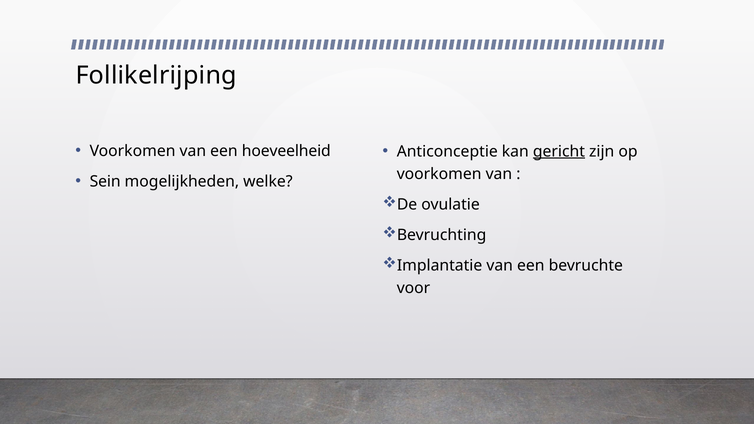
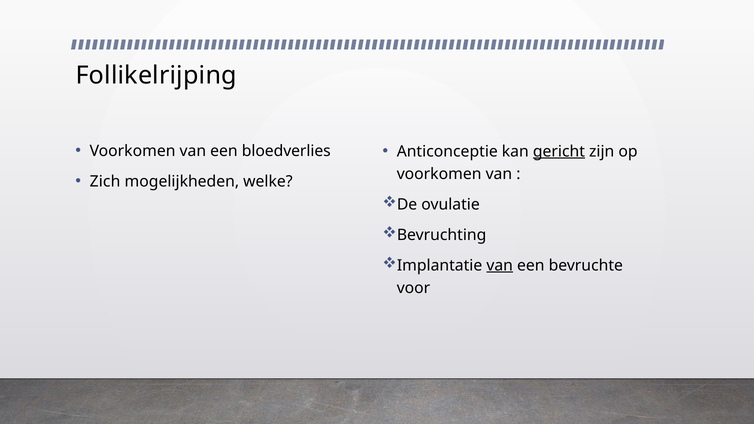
hoeveelheid: hoeveelheid -> bloedverlies
Sein: Sein -> Zich
van at (500, 265) underline: none -> present
